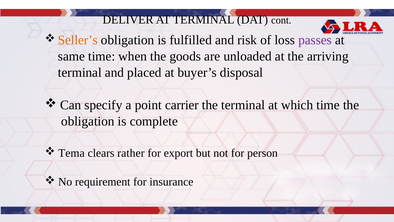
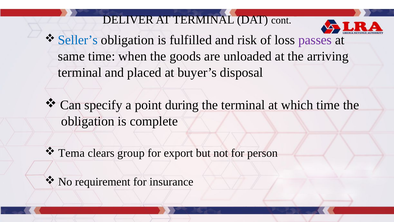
Seller’s colour: orange -> blue
carrier: carrier -> during
rather: rather -> group
